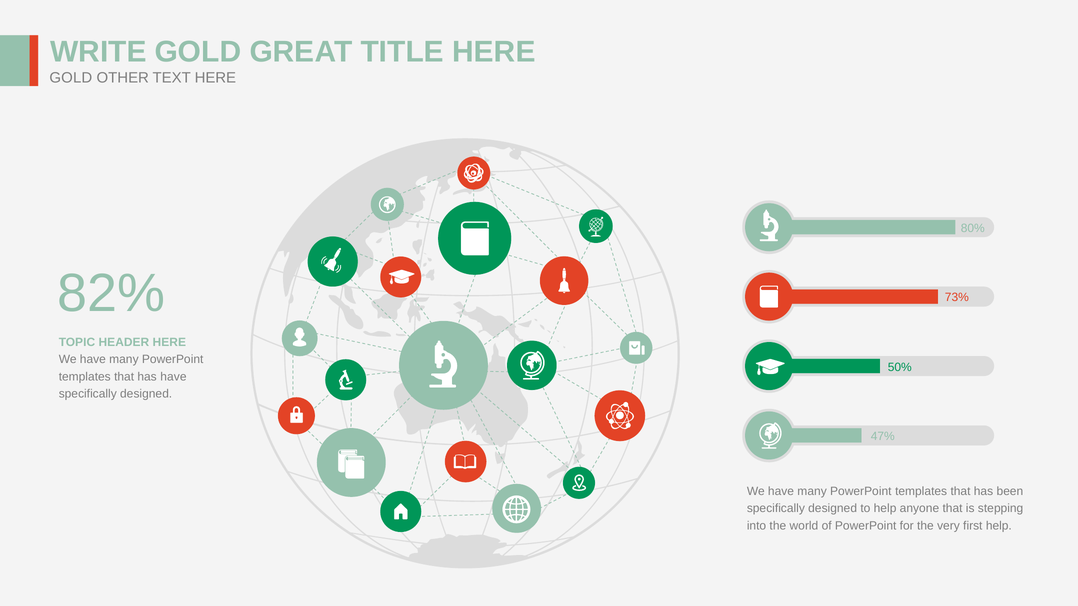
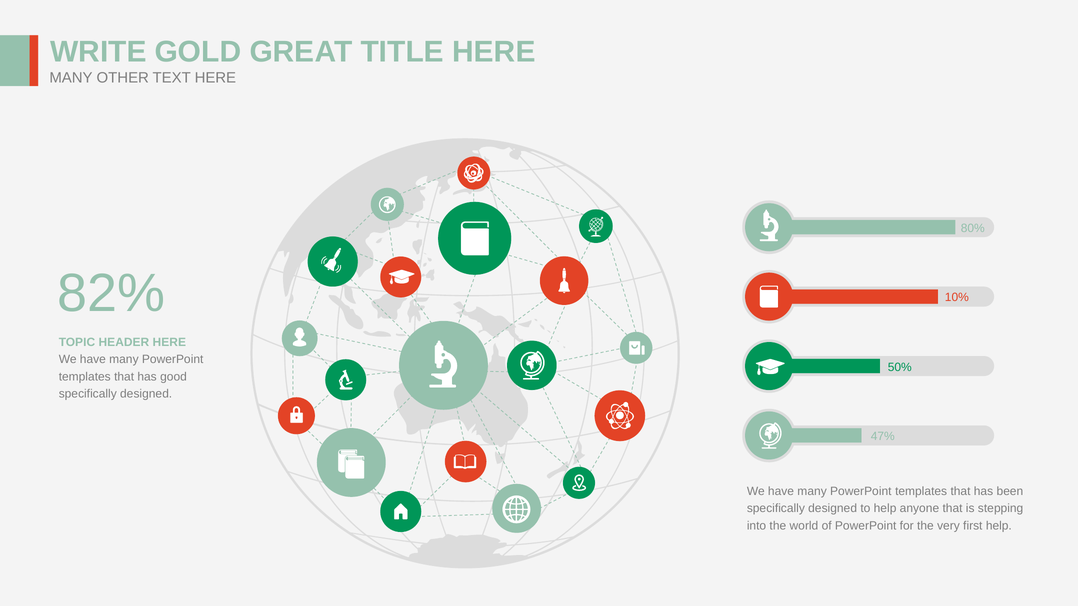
GOLD at (71, 78): GOLD -> MANY
73%: 73% -> 10%
has have: have -> good
